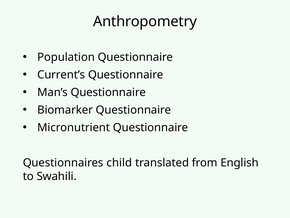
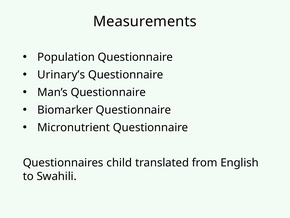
Anthropometry: Anthropometry -> Measurements
Current’s: Current’s -> Urinary’s
